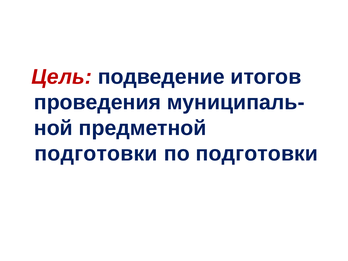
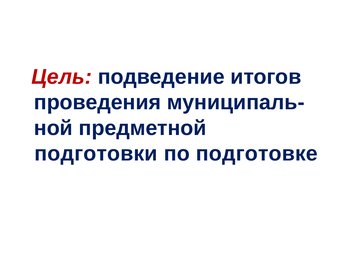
по подготовки: подготовки -> подготовке
